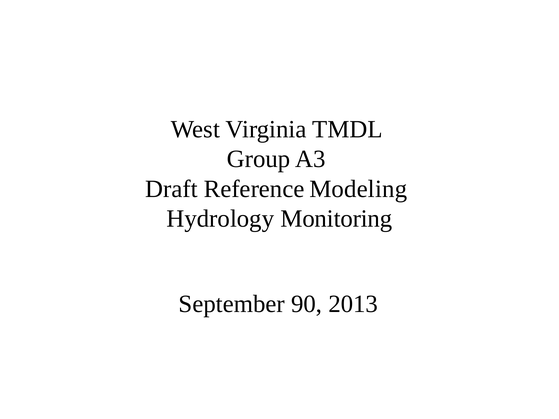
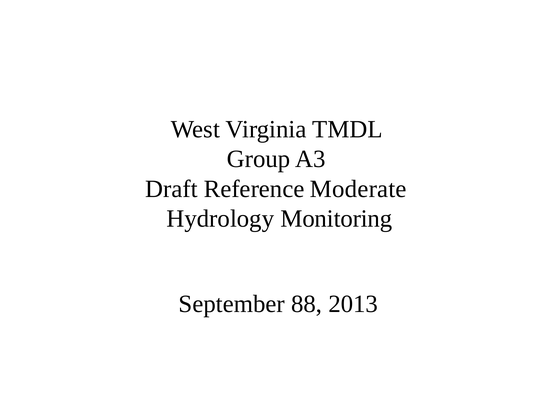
Modeling: Modeling -> Moderate
90: 90 -> 88
